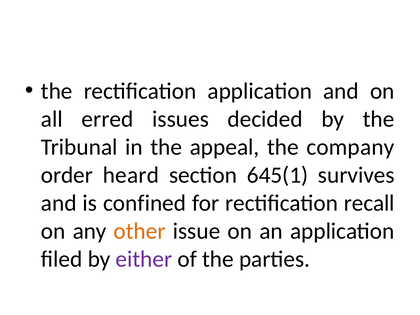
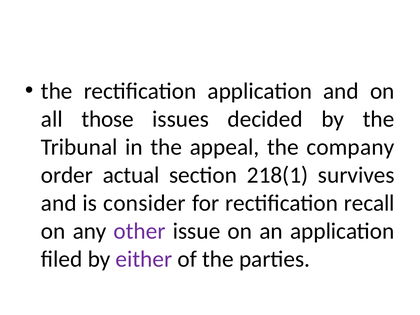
erred: erred -> those
heard: heard -> actual
645(1: 645(1 -> 218(1
confined: confined -> consider
other colour: orange -> purple
